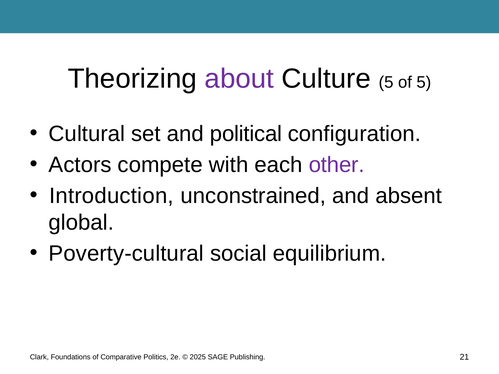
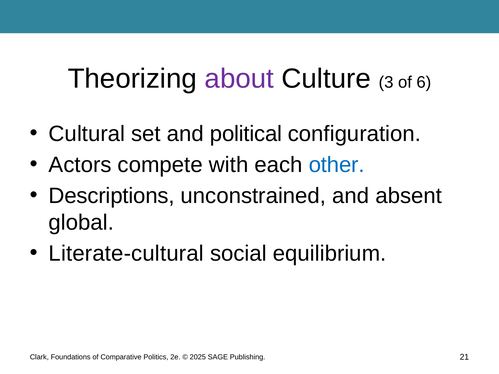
Culture 5: 5 -> 3
of 5: 5 -> 6
other colour: purple -> blue
Introduction: Introduction -> Descriptions
Poverty-cultural: Poverty-cultural -> Literate-cultural
